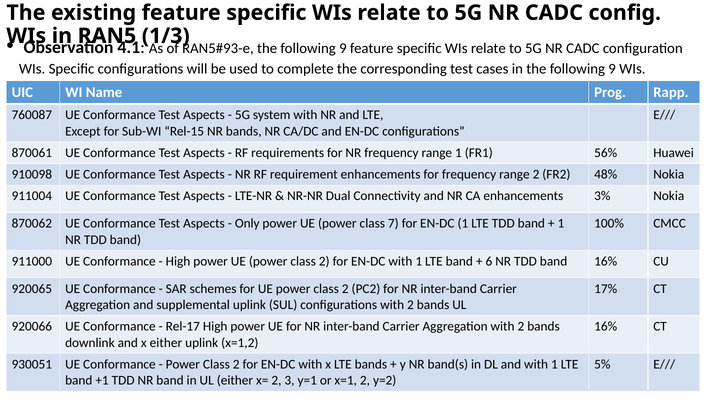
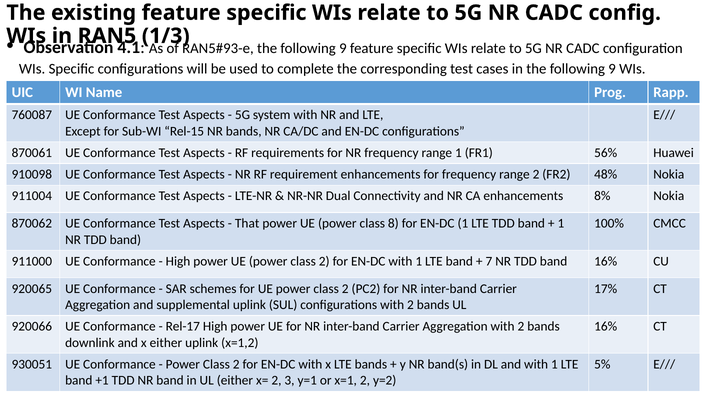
3%: 3% -> 8%
Only: Only -> That
7: 7 -> 8
6: 6 -> 7
